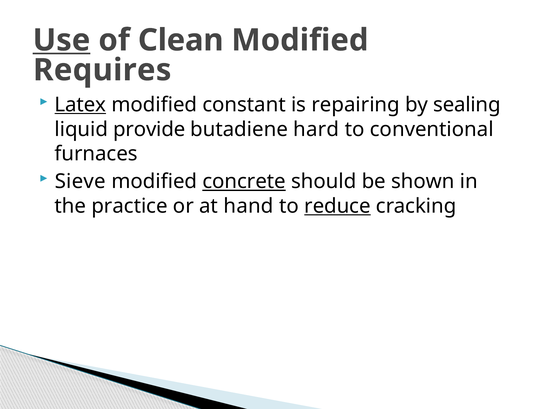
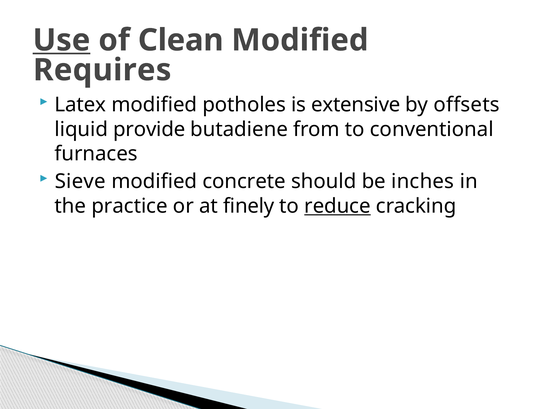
Latex underline: present -> none
constant: constant -> potholes
repairing: repairing -> extensive
sealing: sealing -> offsets
hard: hard -> from
concrete underline: present -> none
shown: shown -> inches
hand: hand -> finely
